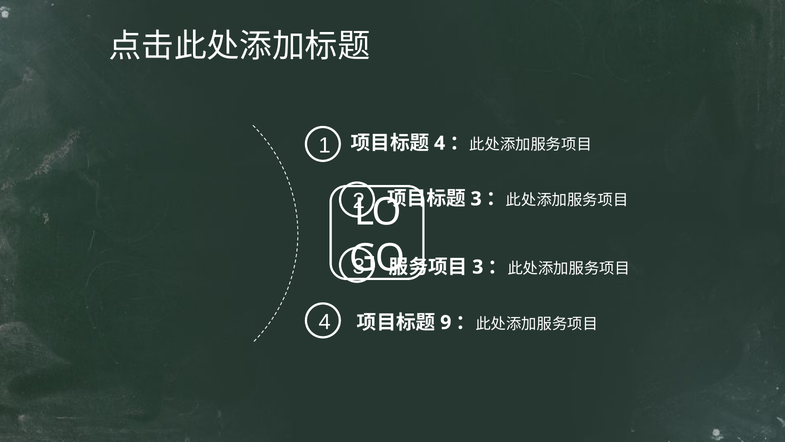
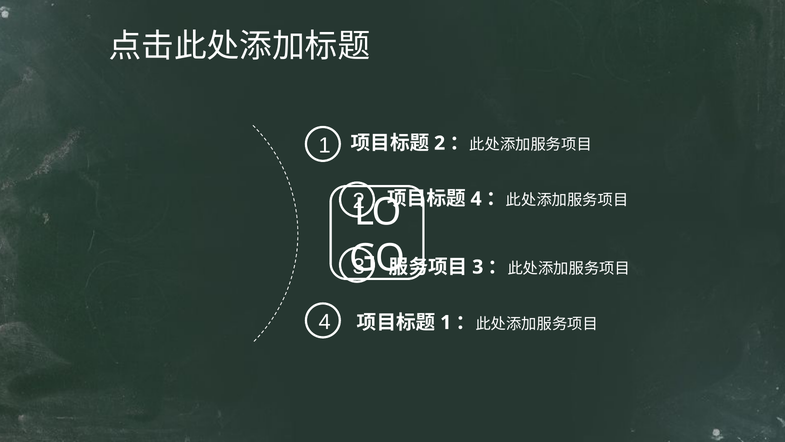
4 at (440, 143): 4 -> 2
3 at (476, 199): 3 -> 4
9 at (446, 322): 9 -> 1
